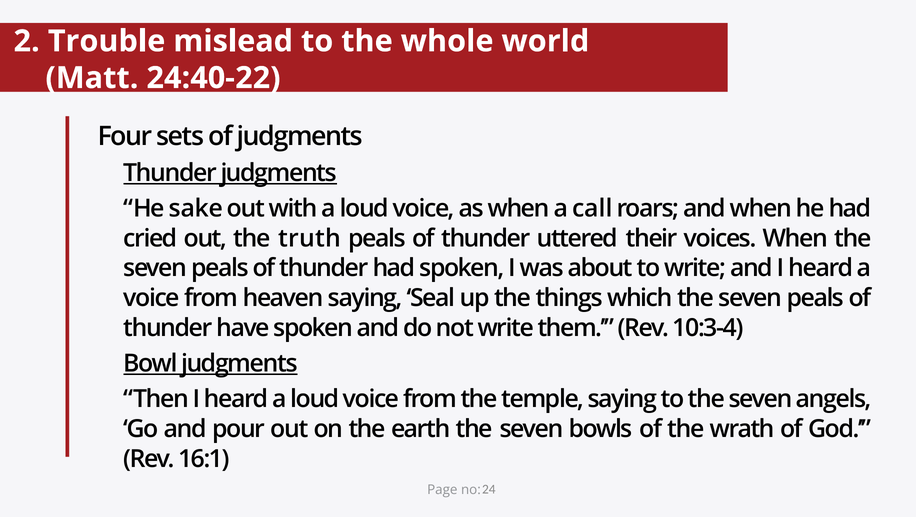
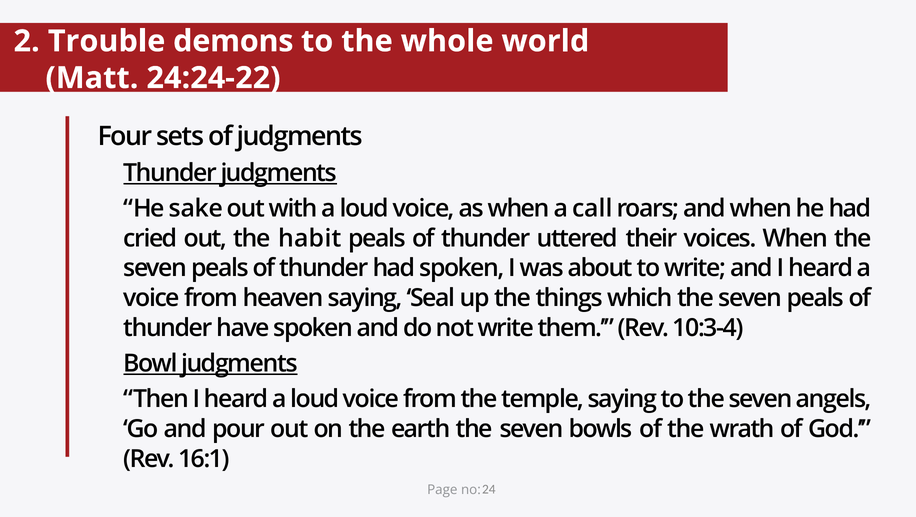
mislead: mislead -> demons
24:40-22: 24:40-22 -> 24:24-22
truth: truth -> habit
